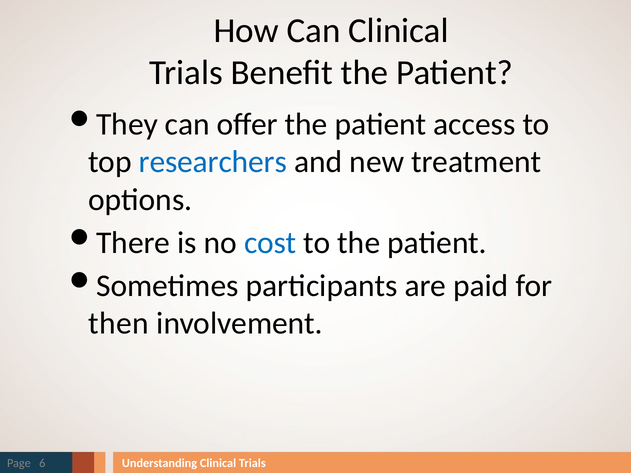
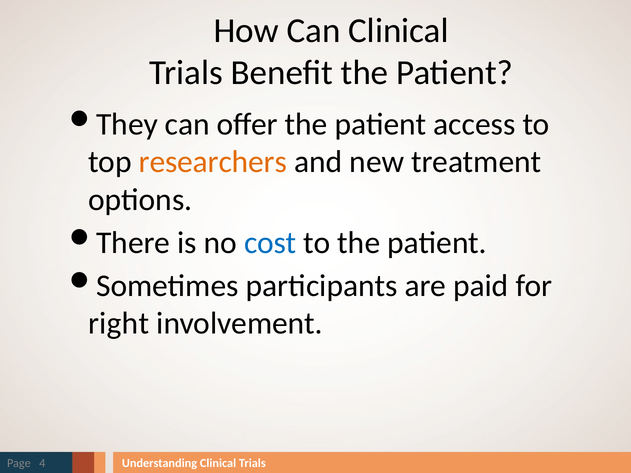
researchers colour: blue -> orange
then: then -> right
6: 6 -> 4
